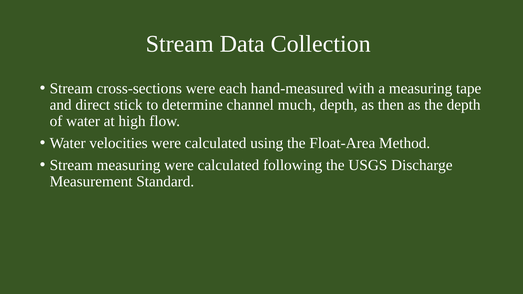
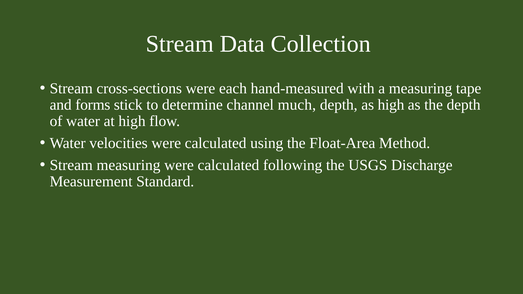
direct: direct -> forms
as then: then -> high
